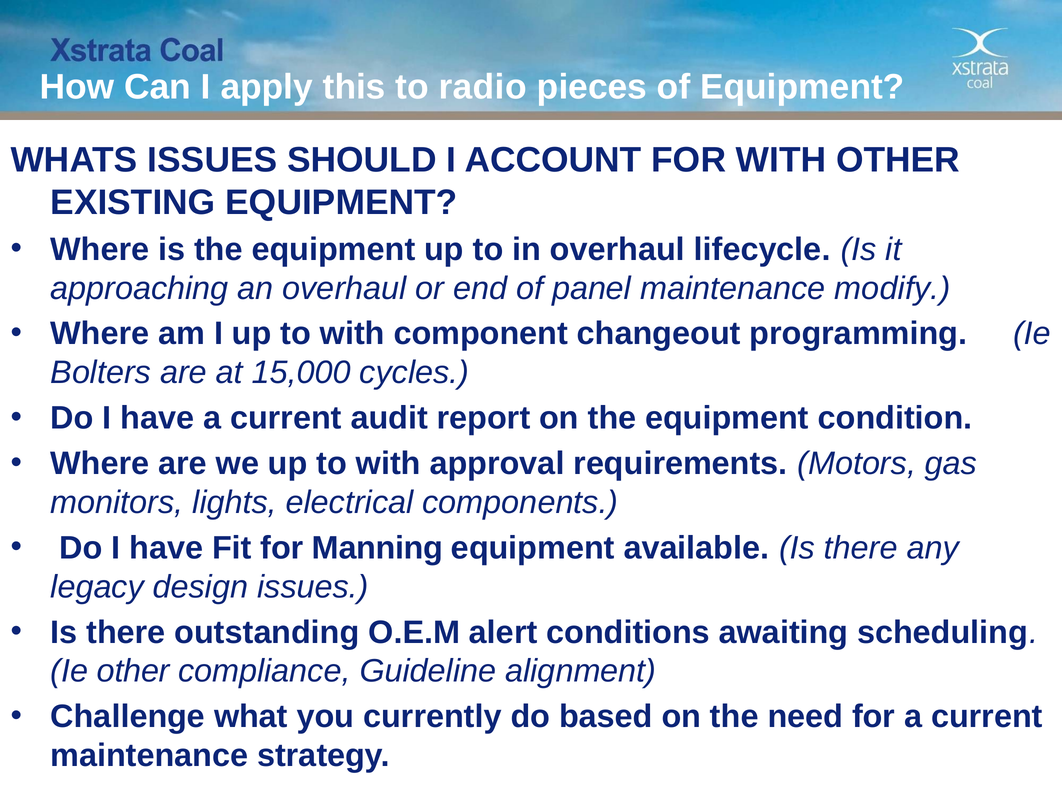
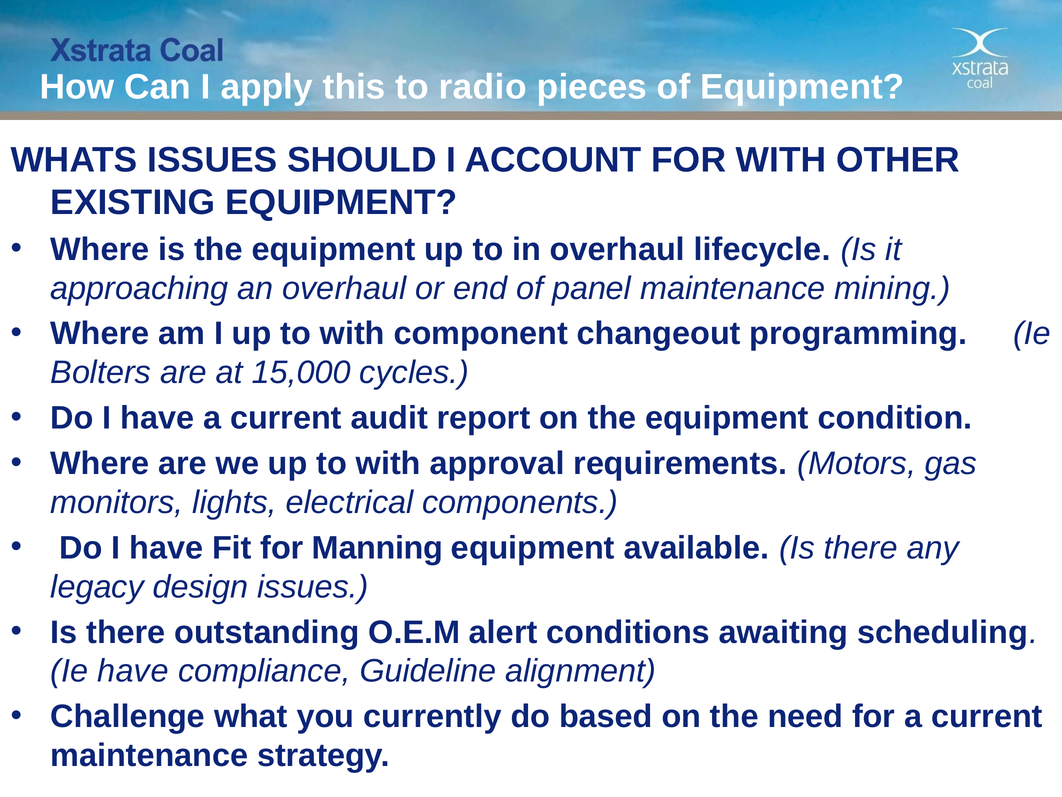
modify: modify -> mining
Ie other: other -> have
